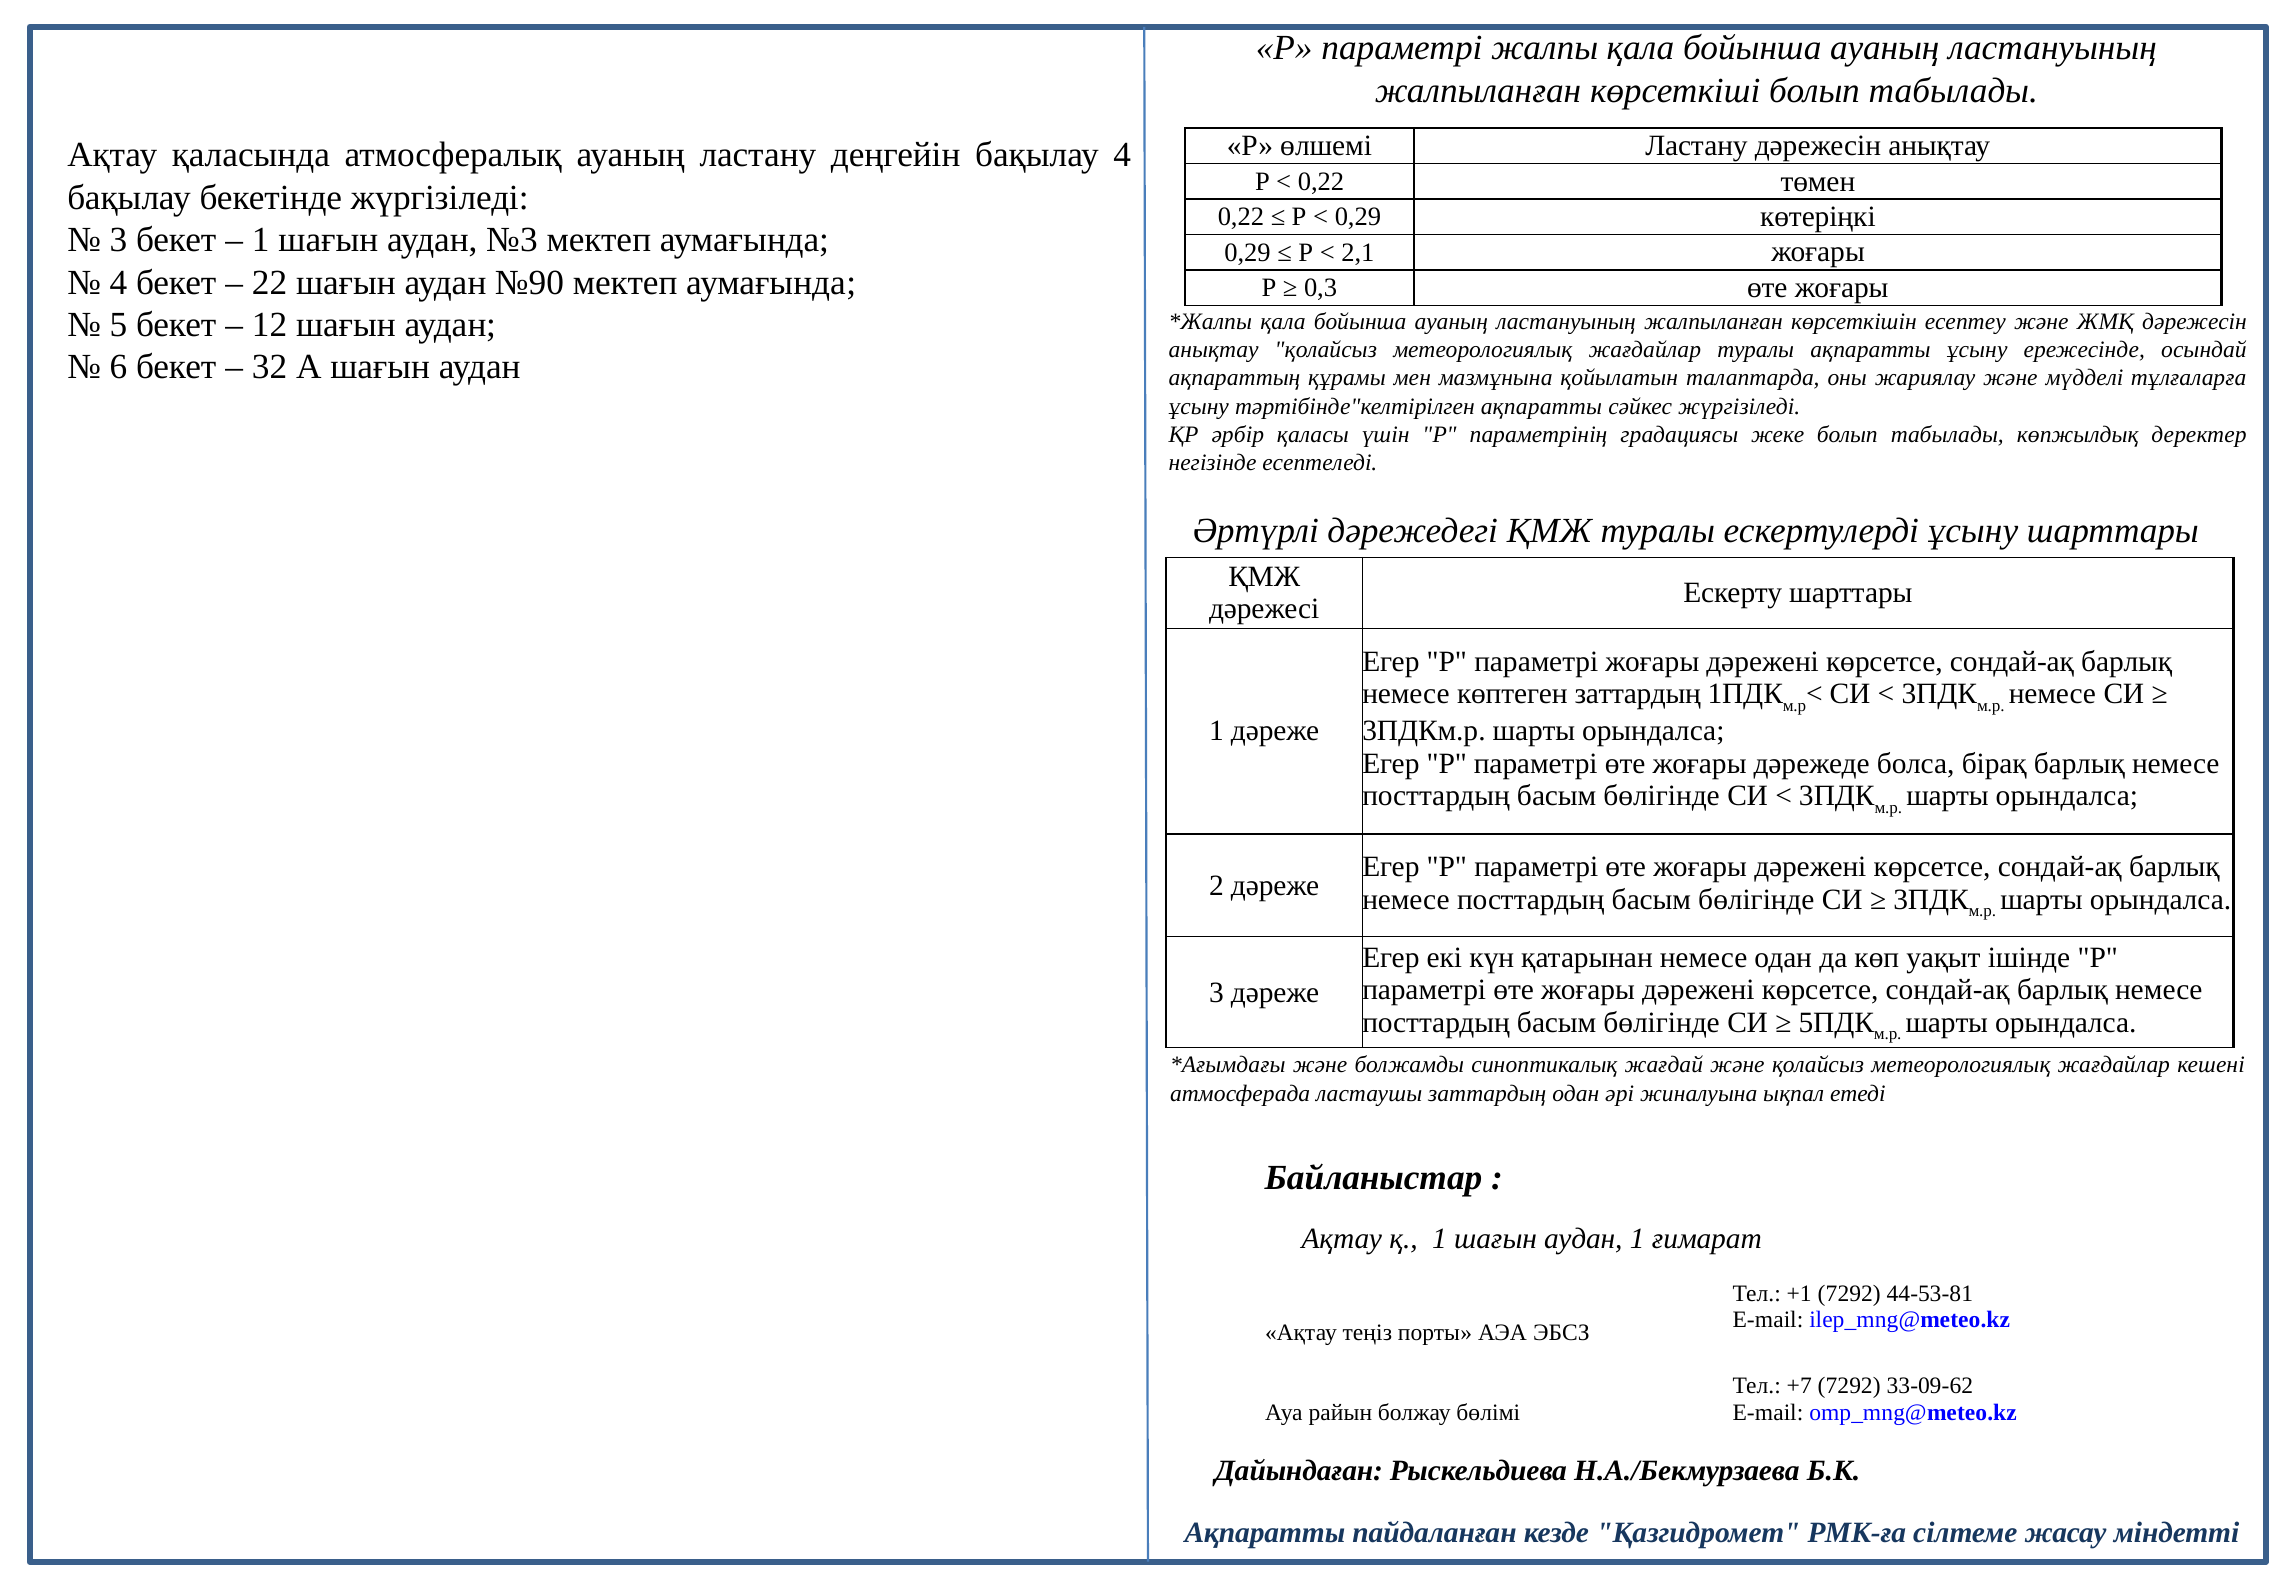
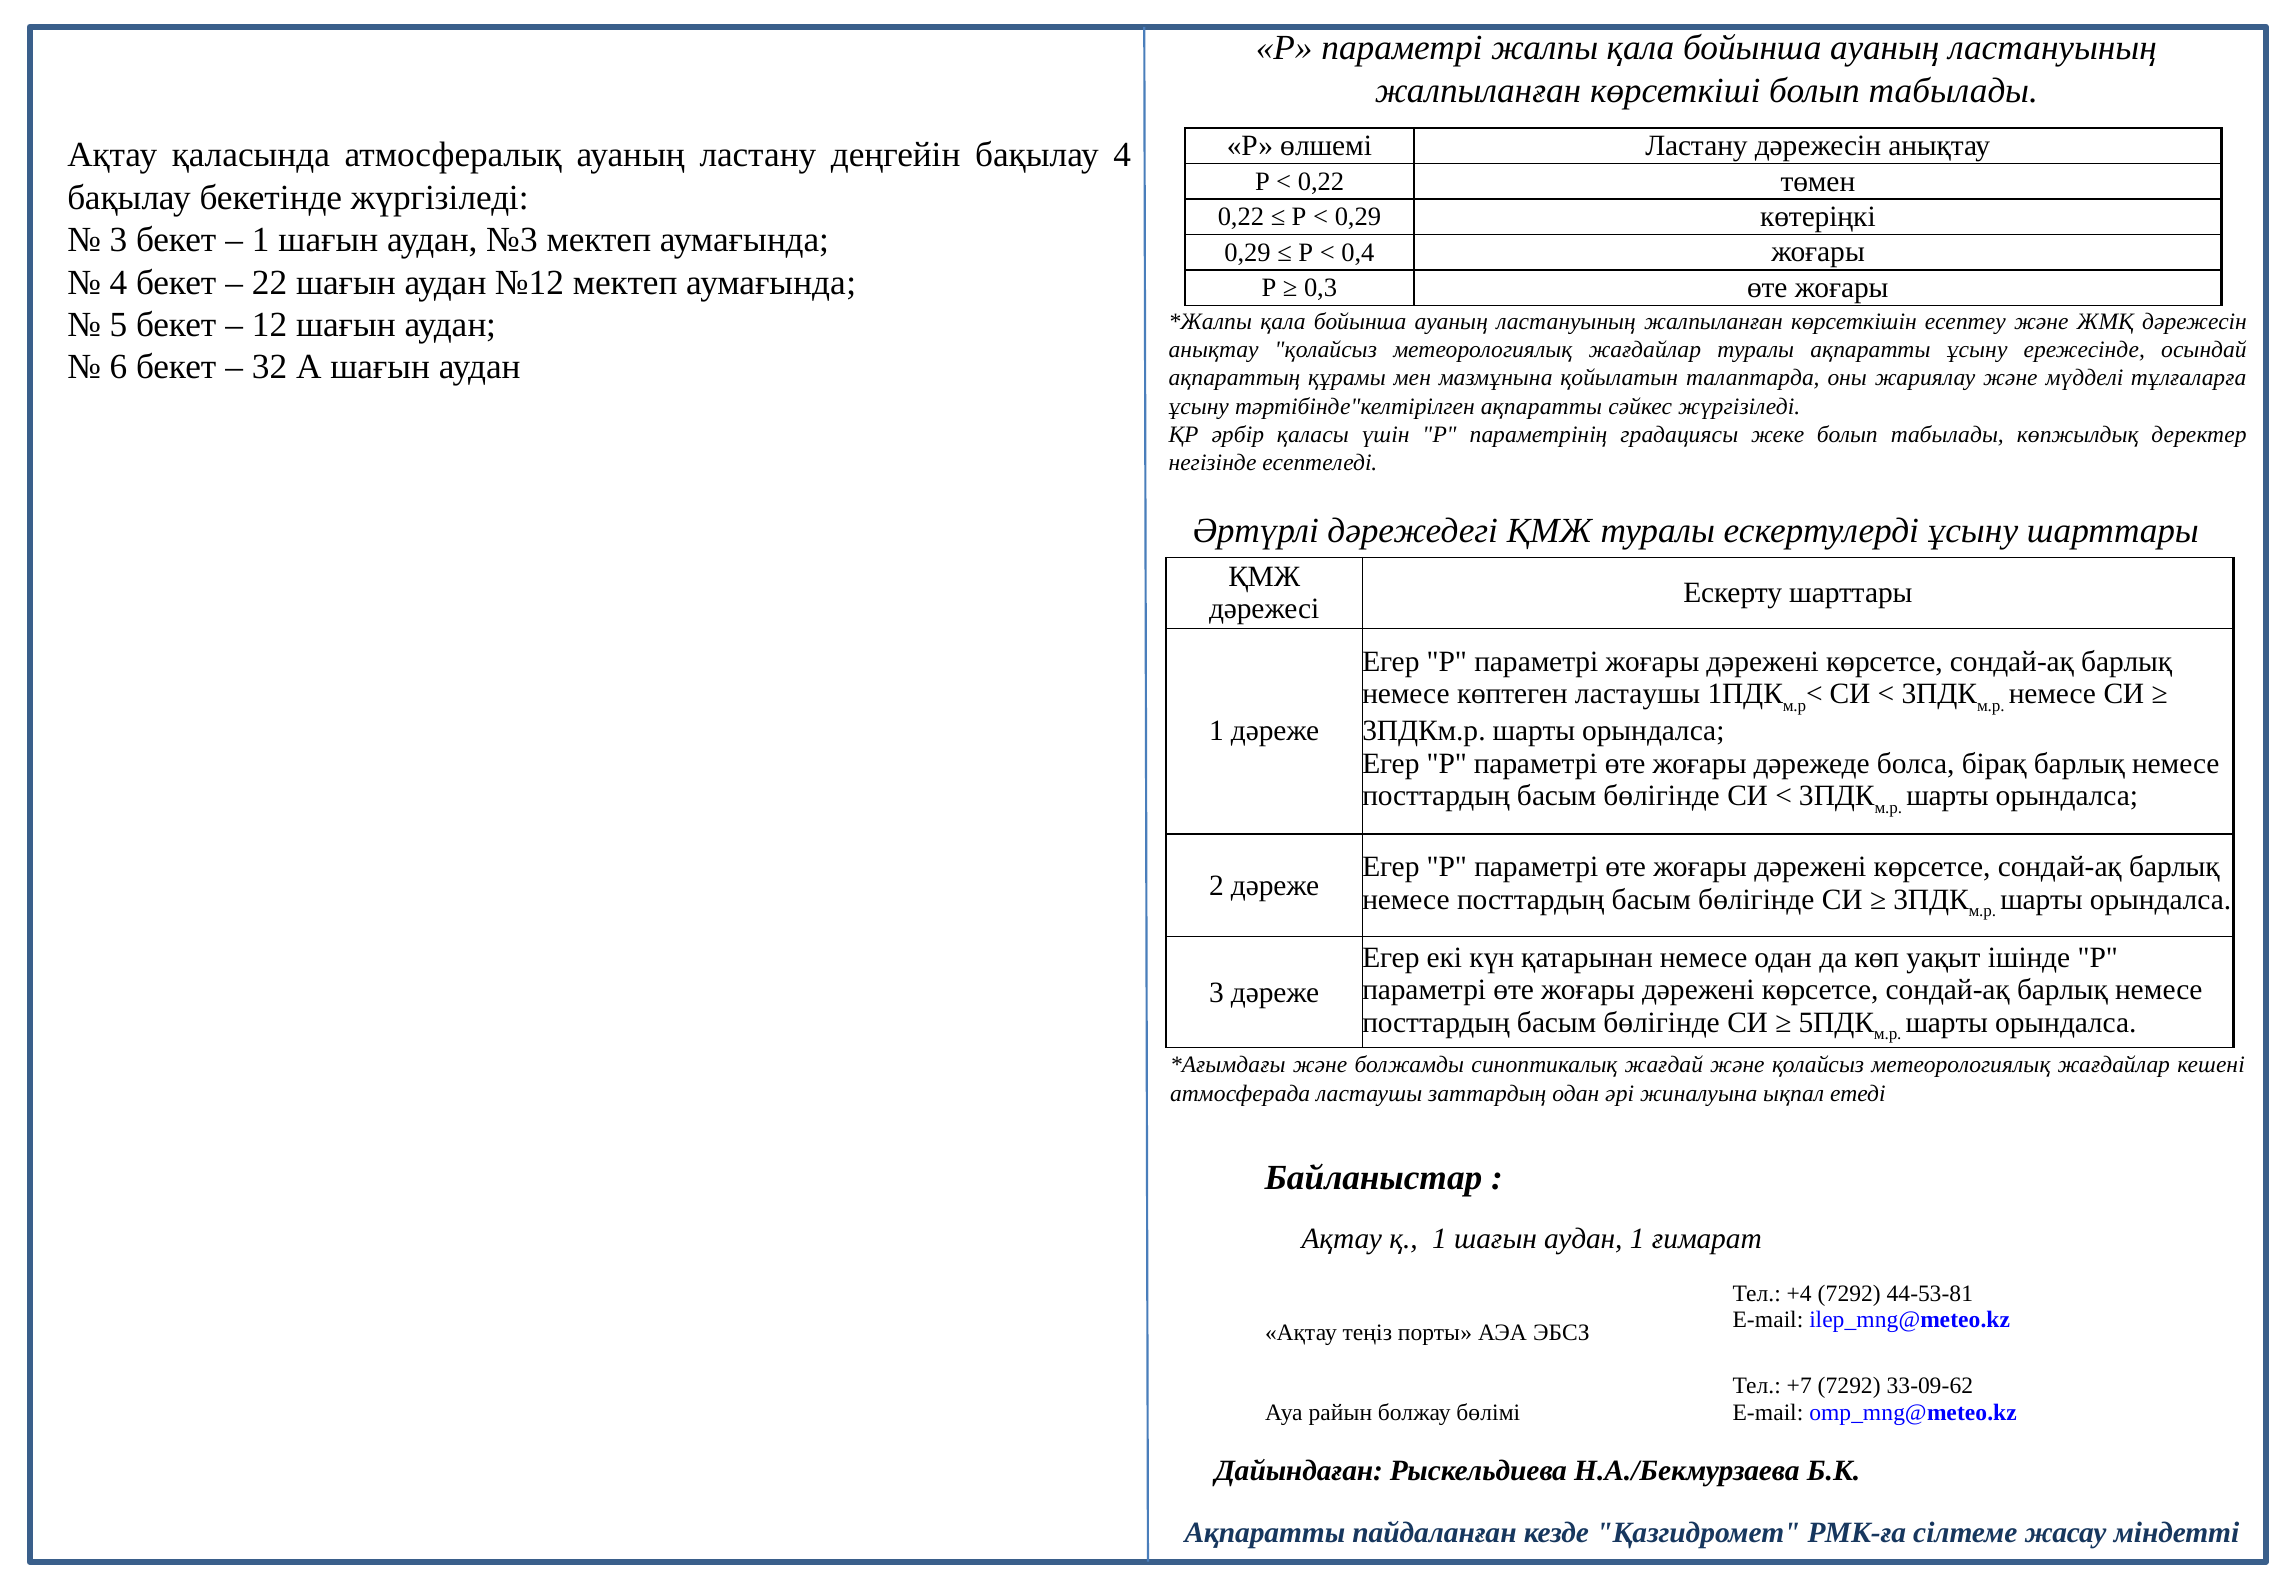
2,1: 2,1 -> 0,4
№90: №90 -> №12
көптеген заттардың: заттардың -> ластаушы
+1: +1 -> +4
